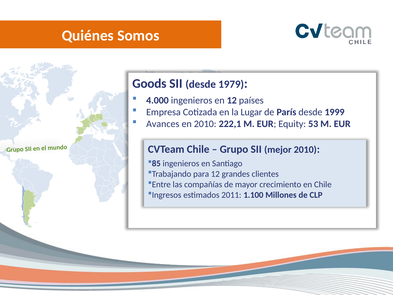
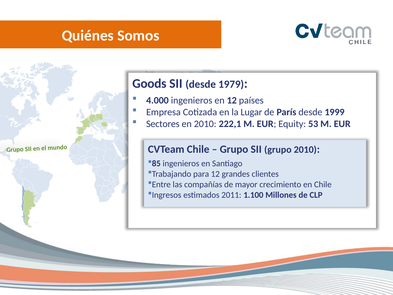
Avances: Avances -> Sectores
SII mejor: mejor -> grupo
